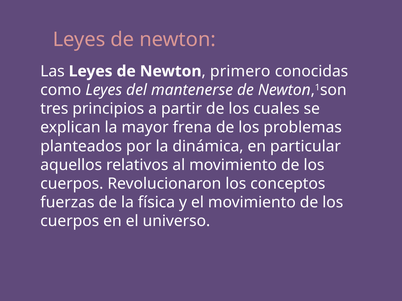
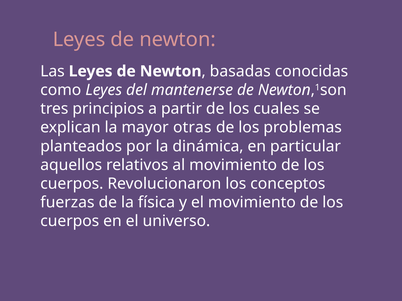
primero: primero -> basadas
frena: frena -> otras
